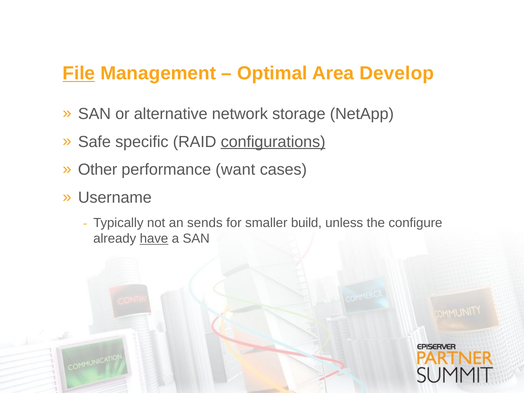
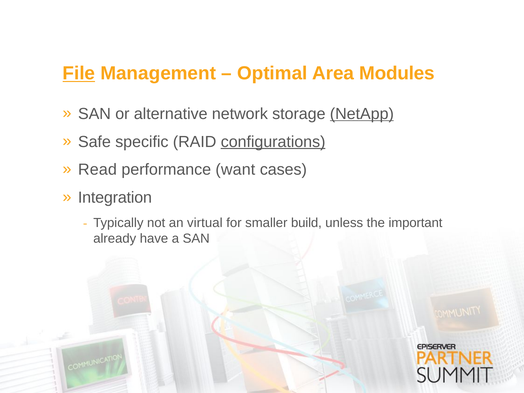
Develop: Develop -> Modules
NetApp underline: none -> present
Other: Other -> Read
Username: Username -> Integration
sends: sends -> virtual
configure: configure -> important
have underline: present -> none
